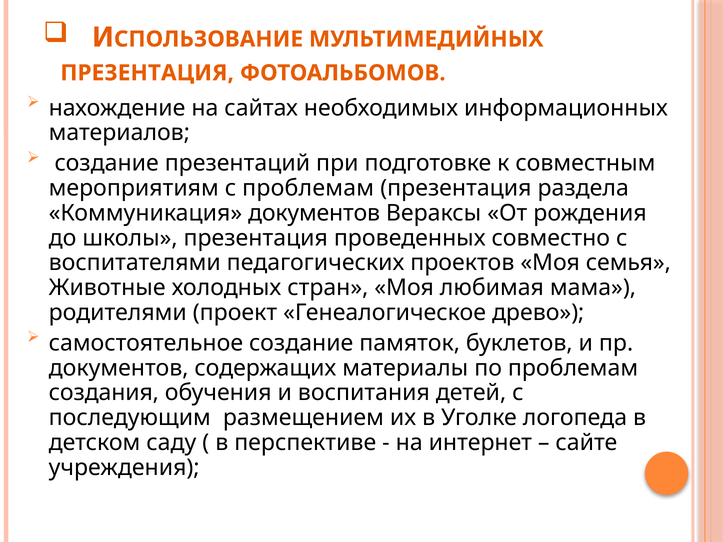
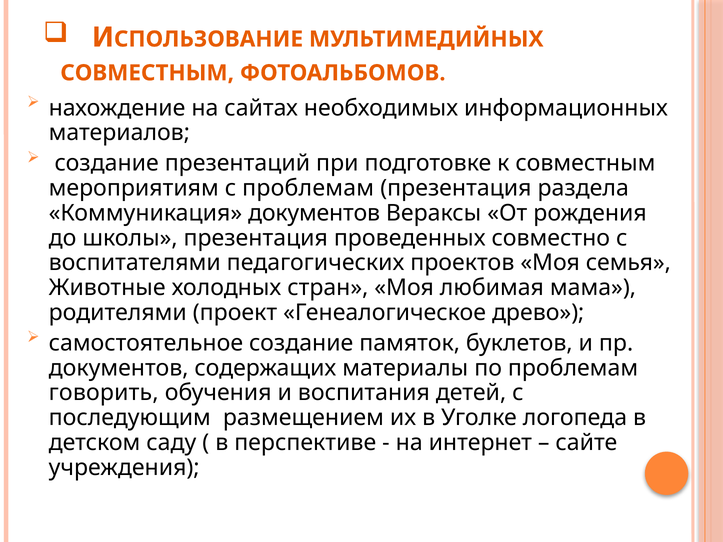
ПРЕЗЕНТАЦИЯ at (147, 73): ПРЕЗЕНТАЦИЯ -> СОВМЕСТНЫМ
создания: создания -> говорить
